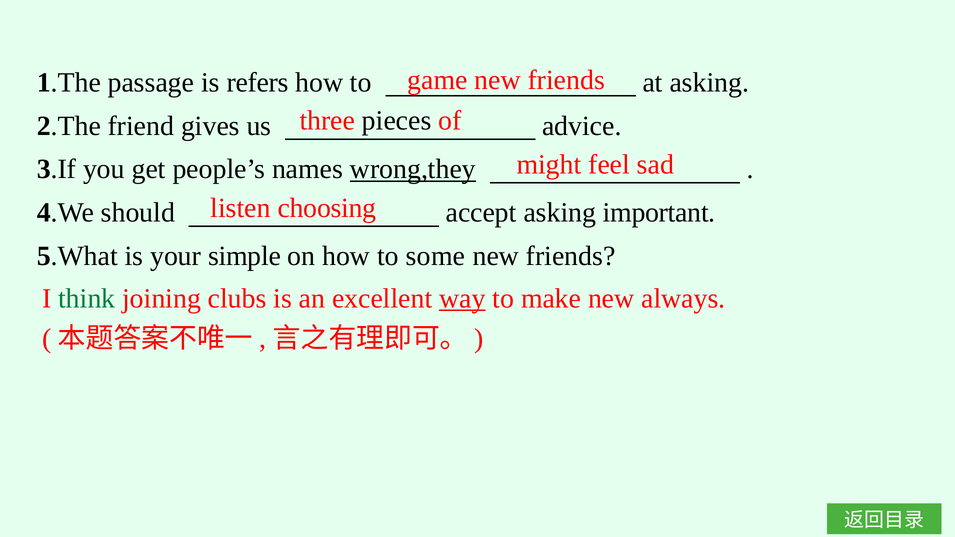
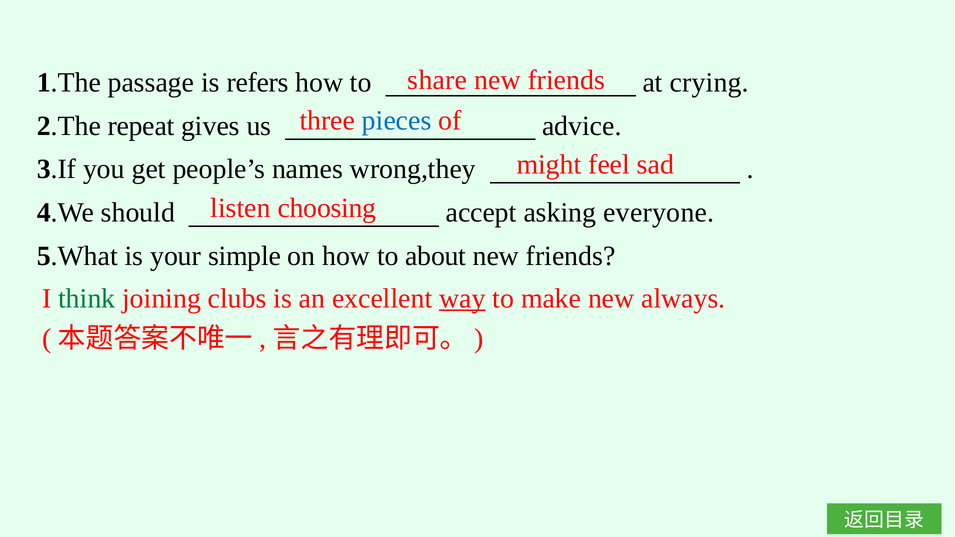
game: game -> share
at asking: asking -> crying
pieces colour: black -> blue
friend: friend -> repeat
wrong,they underline: present -> none
important: important -> everyone
some: some -> about
